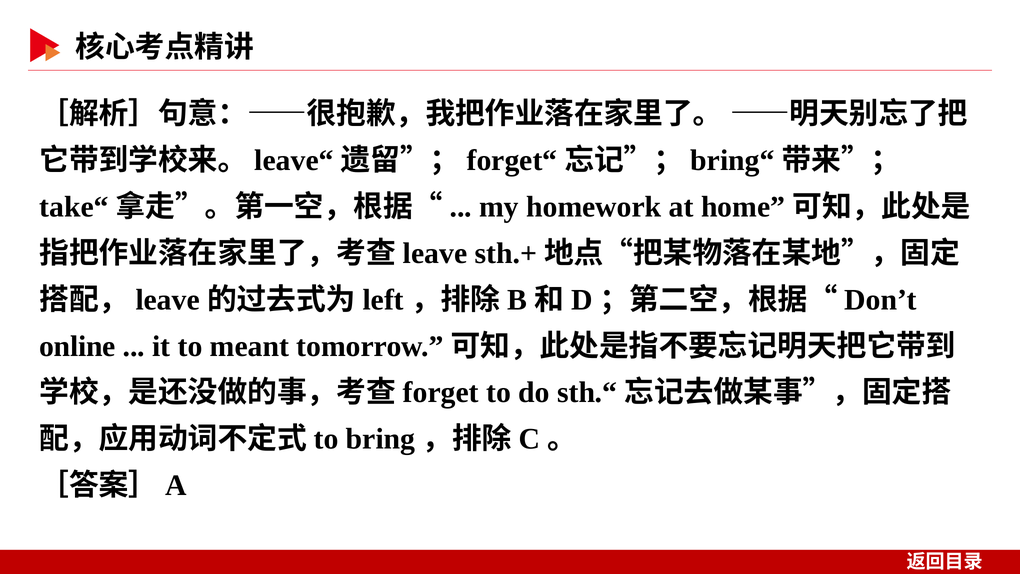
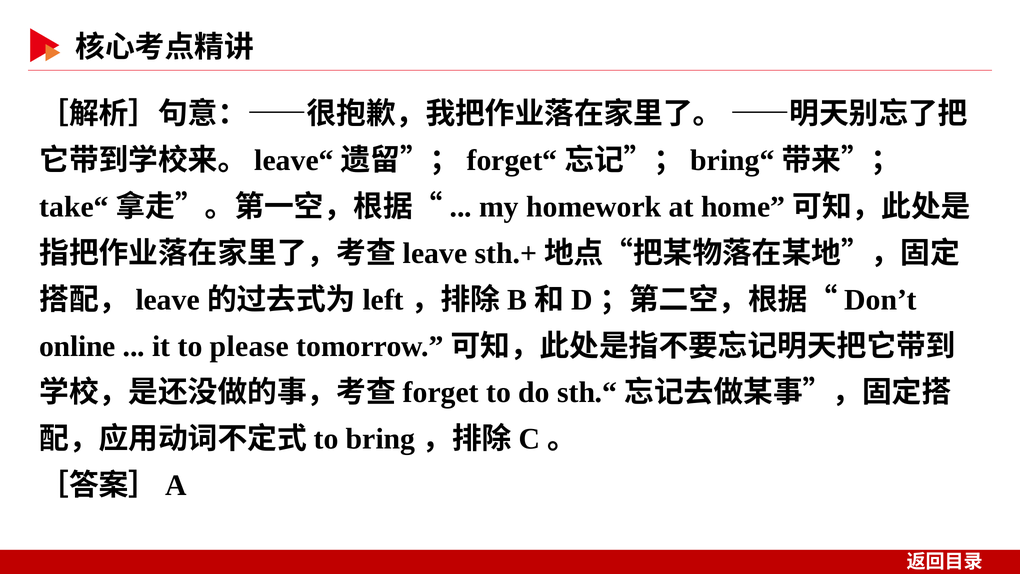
meant: meant -> please
